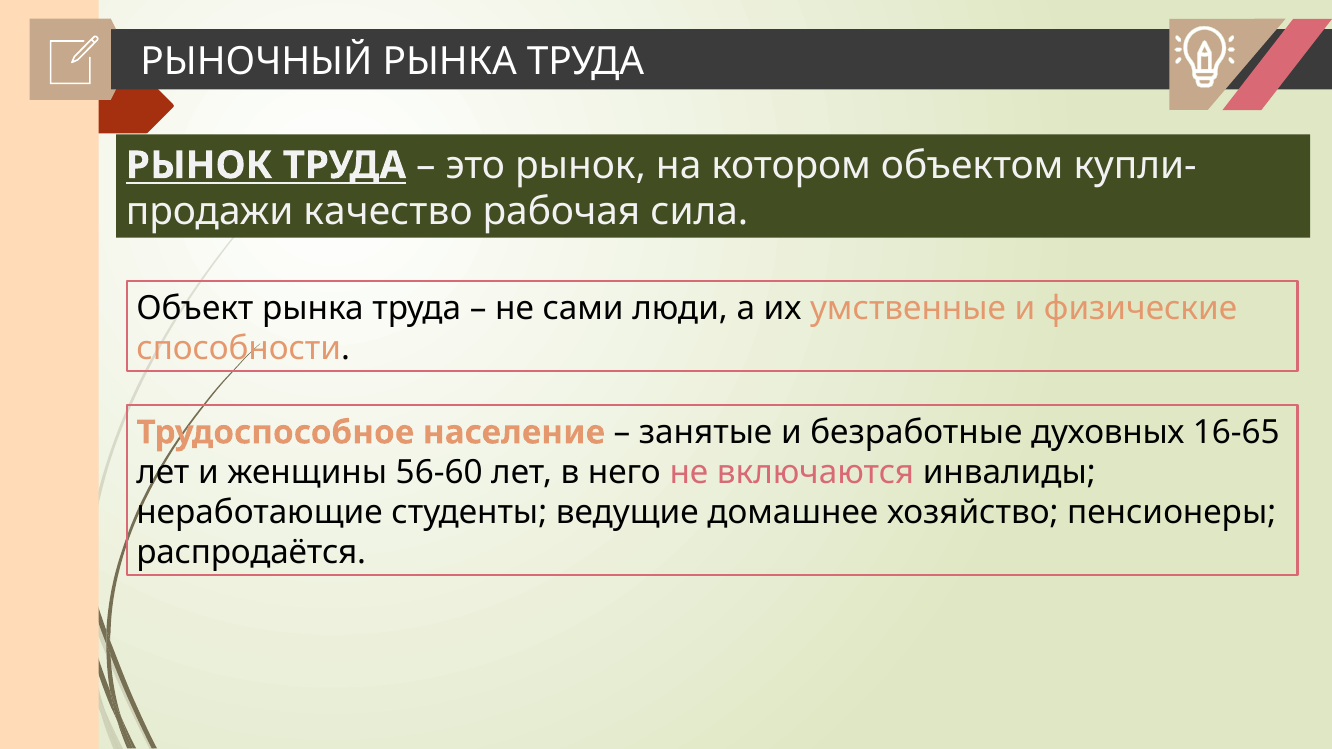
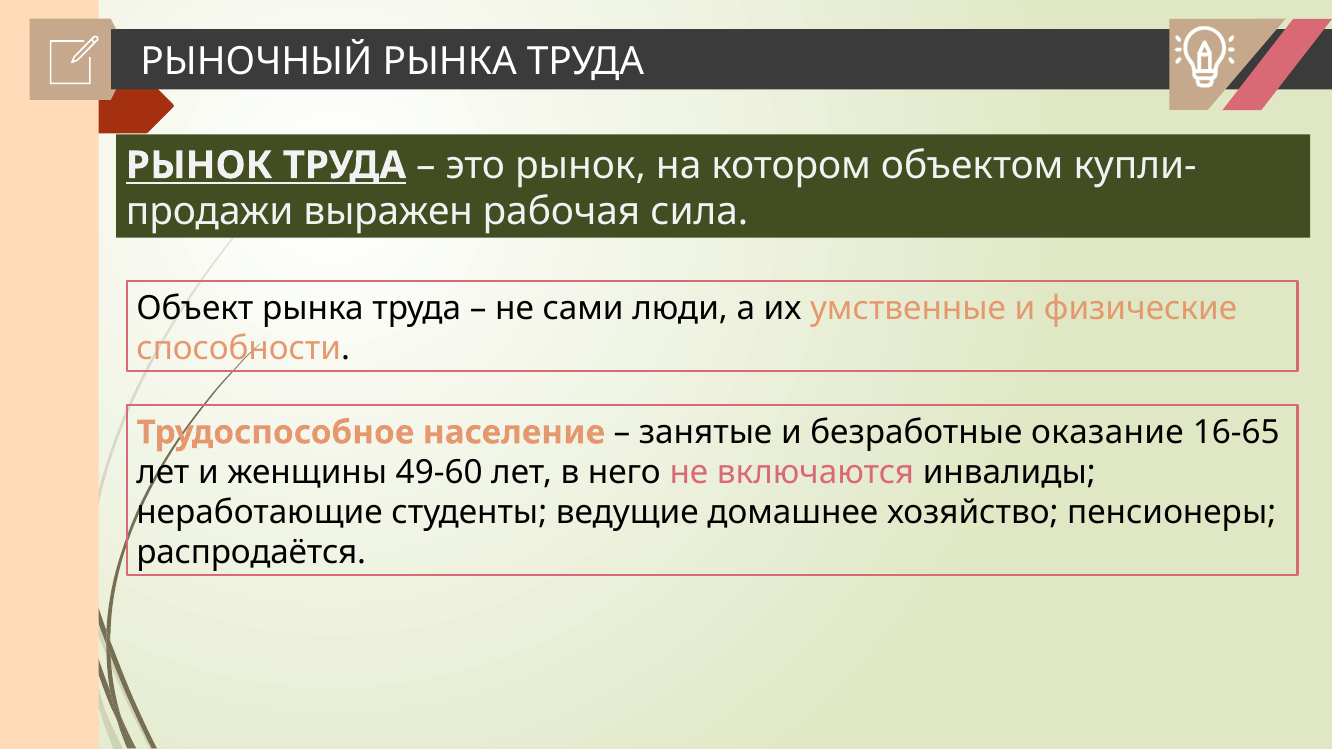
качество: качество -> выражен
духовных: духовных -> оказание
56-60: 56-60 -> 49-60
